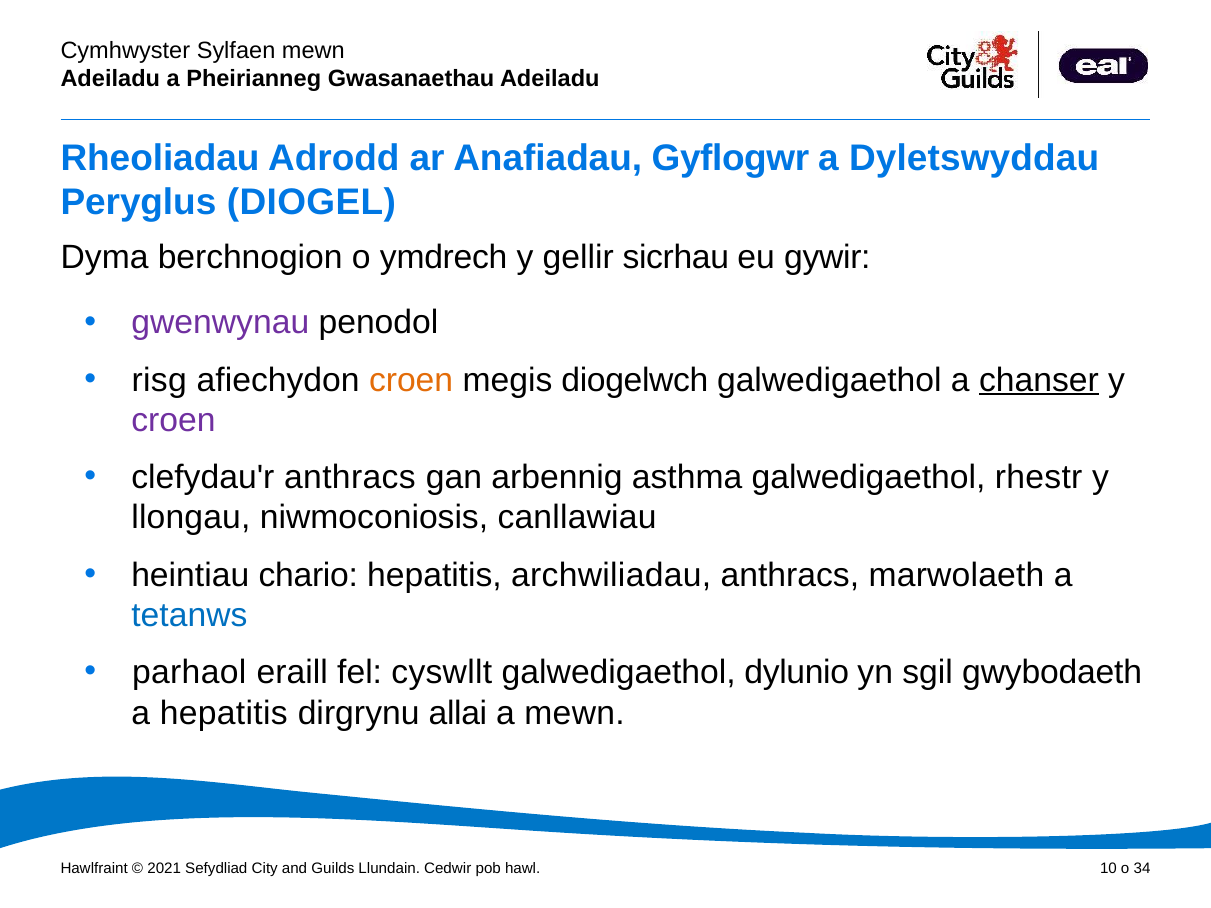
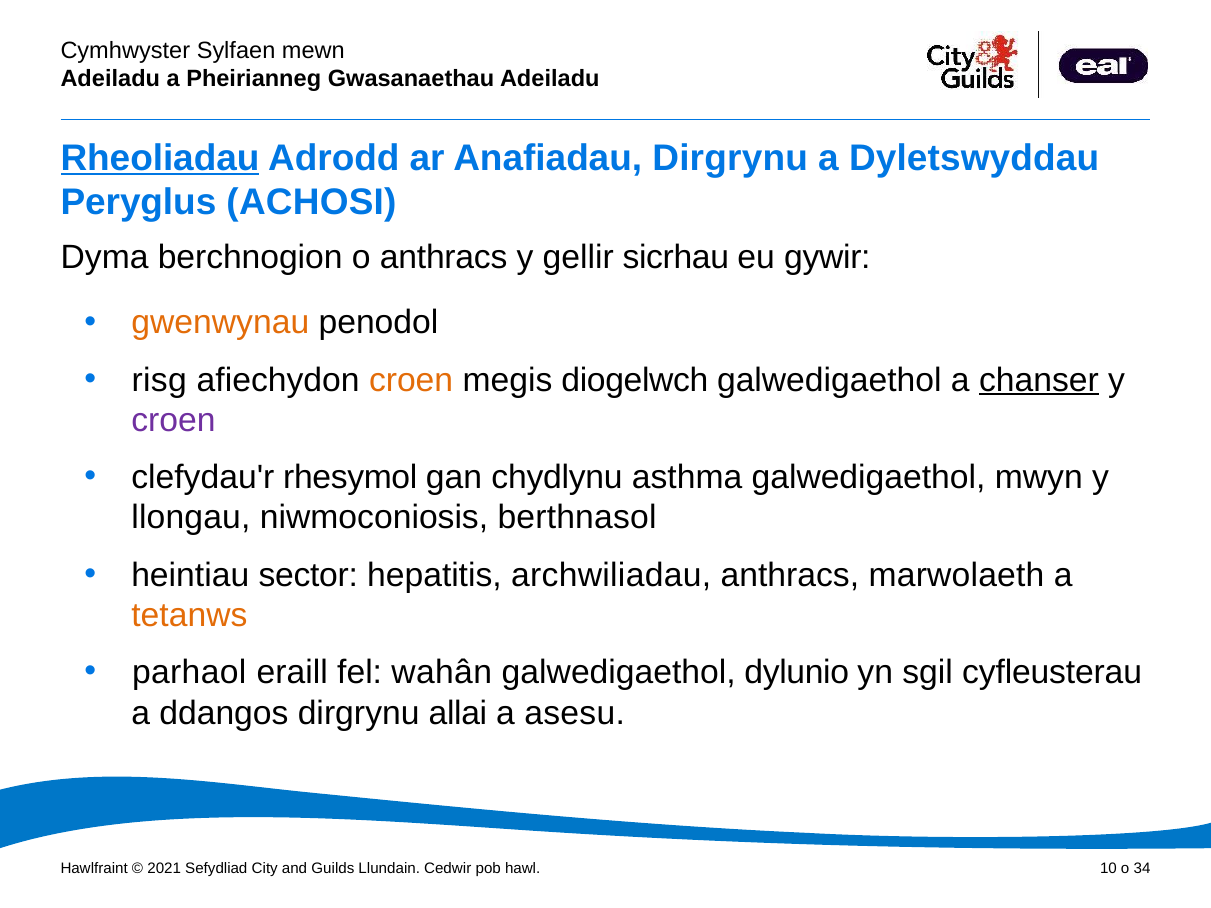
Rheoliadau underline: none -> present
Anafiadau Gyflogwr: Gyflogwr -> Dirgrynu
DIOGEL: DIOGEL -> ACHOSI
o ymdrech: ymdrech -> anthracs
gwenwynau colour: purple -> orange
clefydau'r anthracs: anthracs -> rhesymol
arbennig: arbennig -> chydlynu
rhestr: rhestr -> mwyn
canllawiau: canllawiau -> berthnasol
chario: chario -> sector
tetanws colour: blue -> orange
cyswllt: cyswllt -> wahân
gwybodaeth: gwybodaeth -> cyfleusterau
a hepatitis: hepatitis -> ddangos
a mewn: mewn -> asesu
